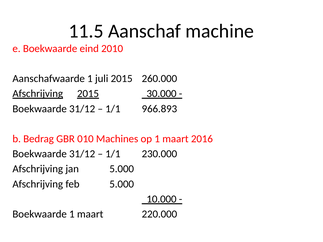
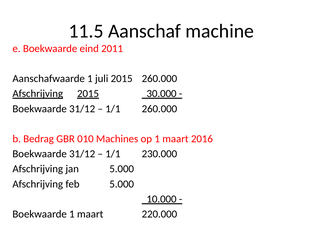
2010: 2010 -> 2011
1/1 966.893: 966.893 -> 260.000
